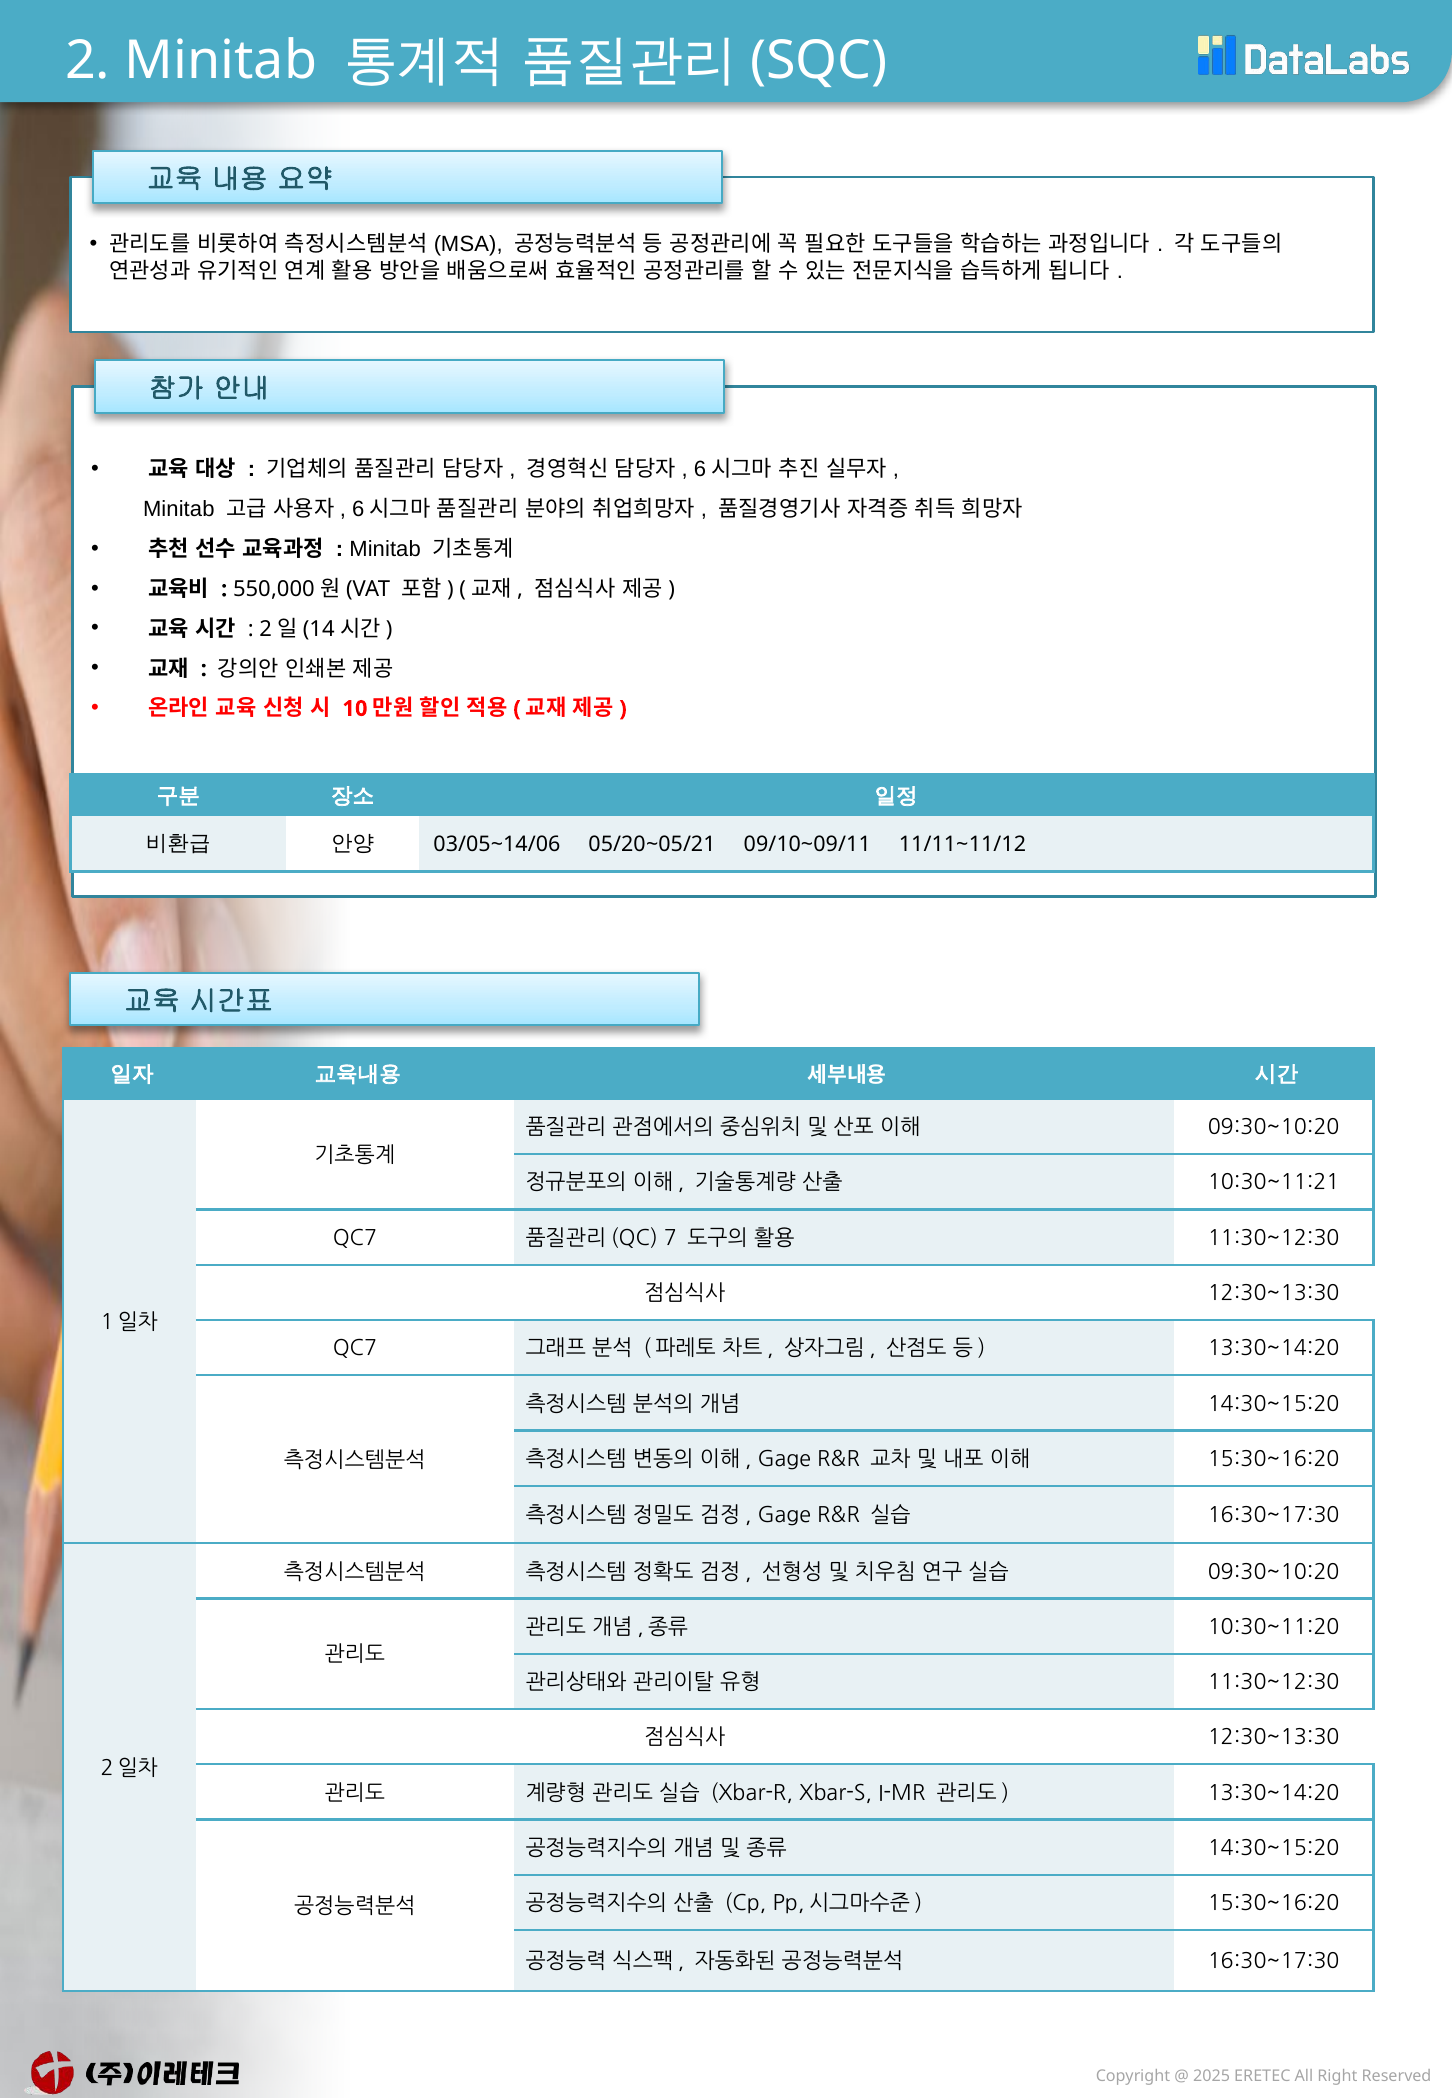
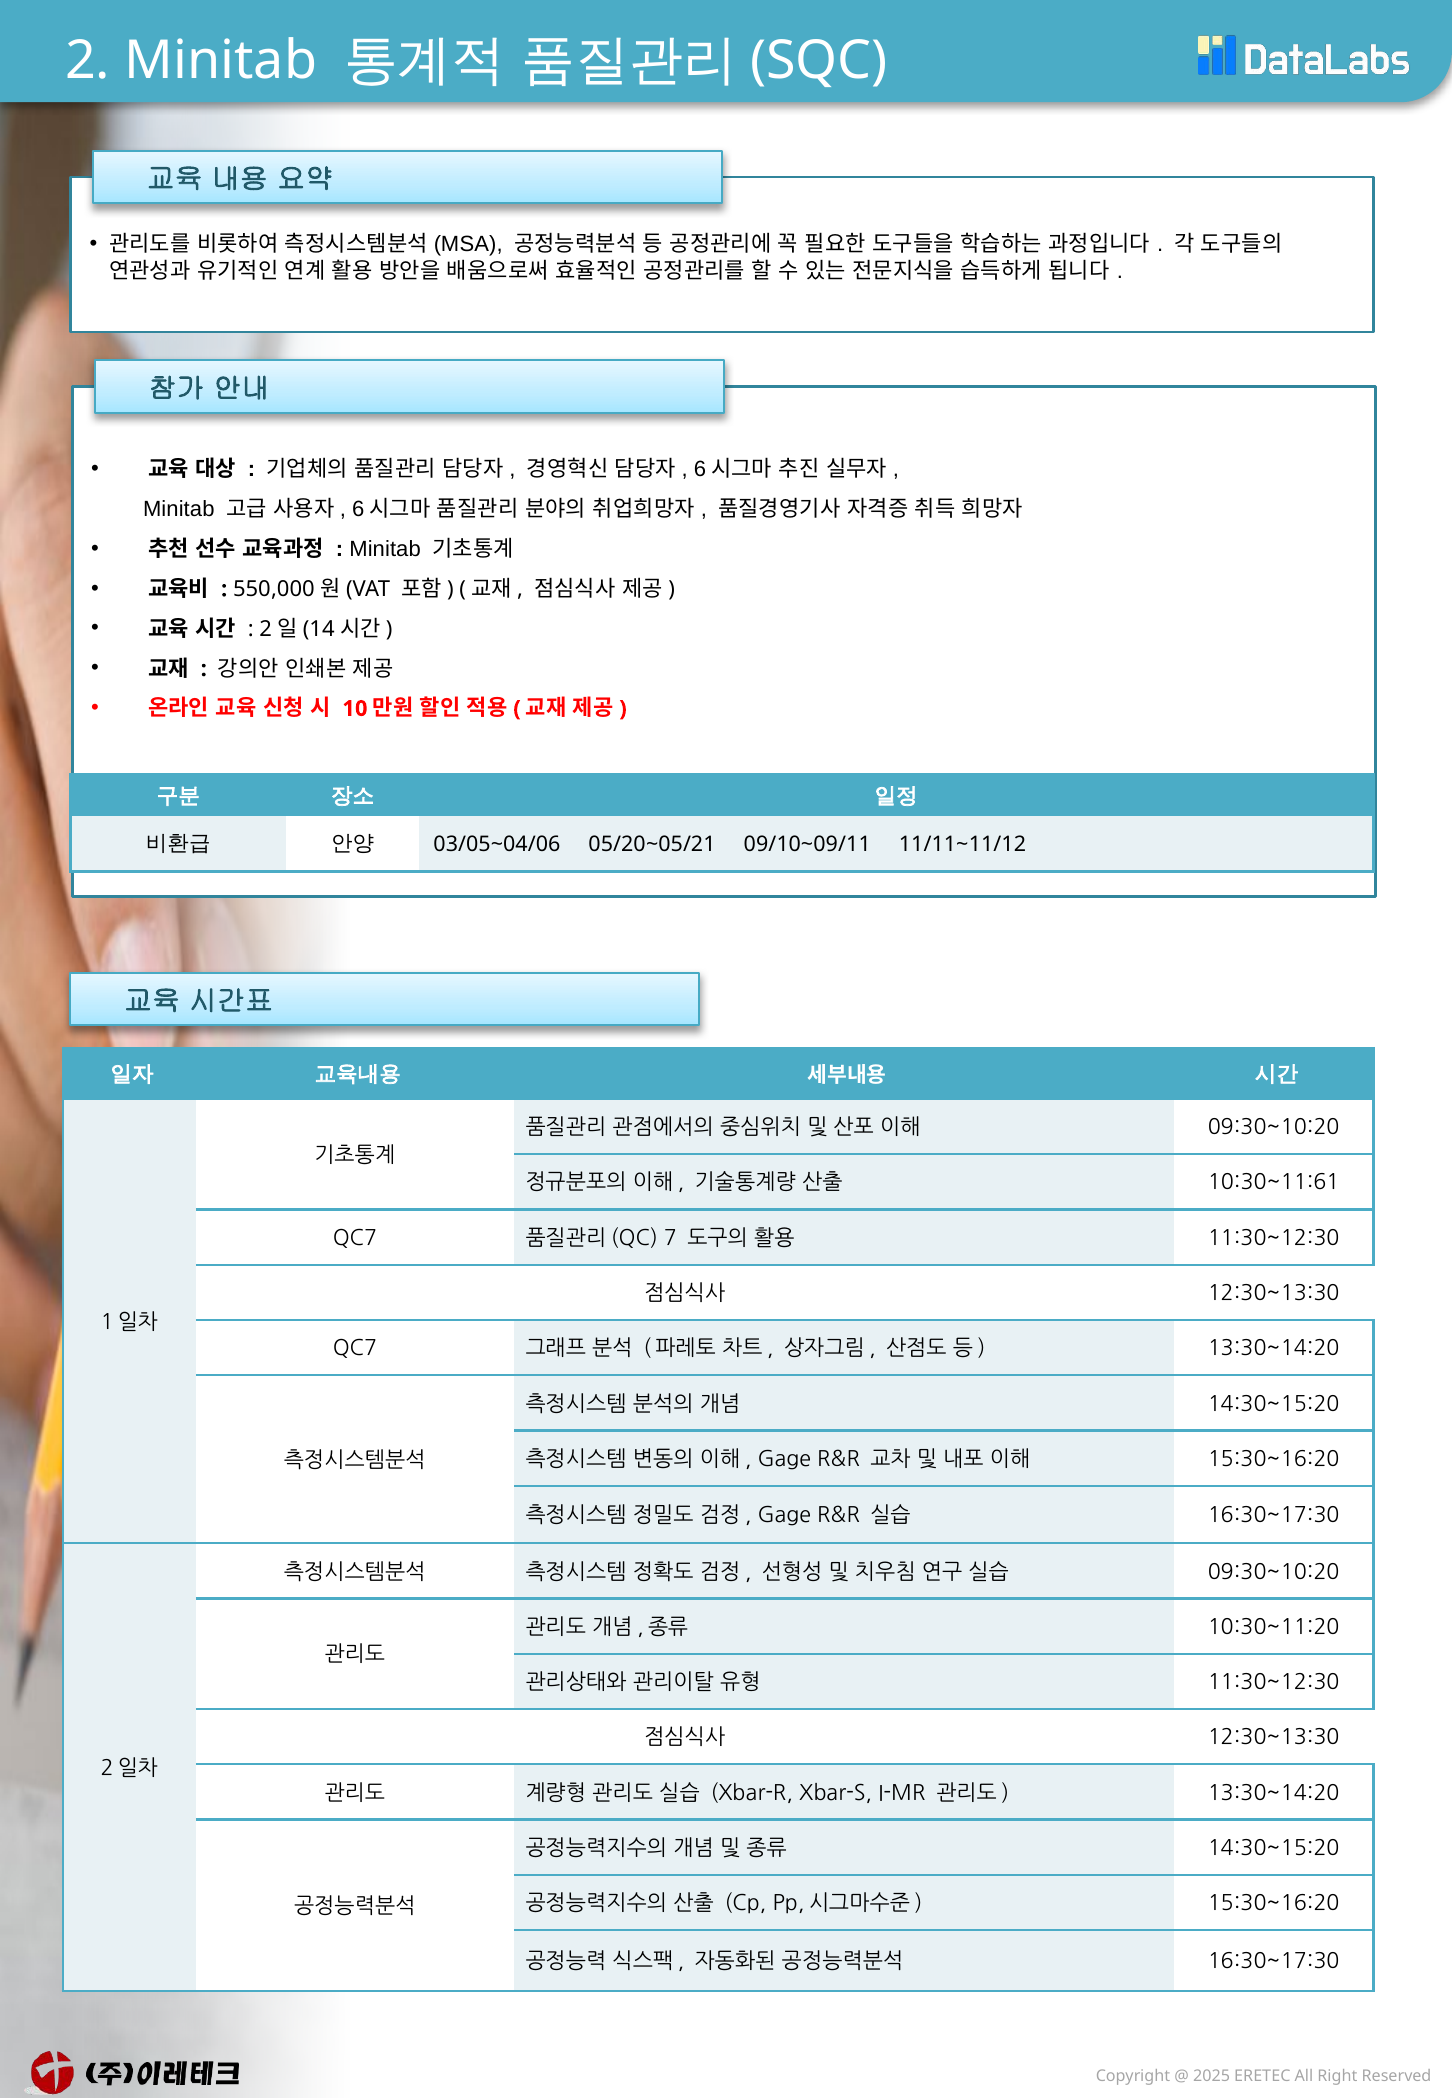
03/05~14/06: 03/05~14/06 -> 03/05~04/06
10:30~11:21: 10:30~11:21 -> 10:30~11:61
